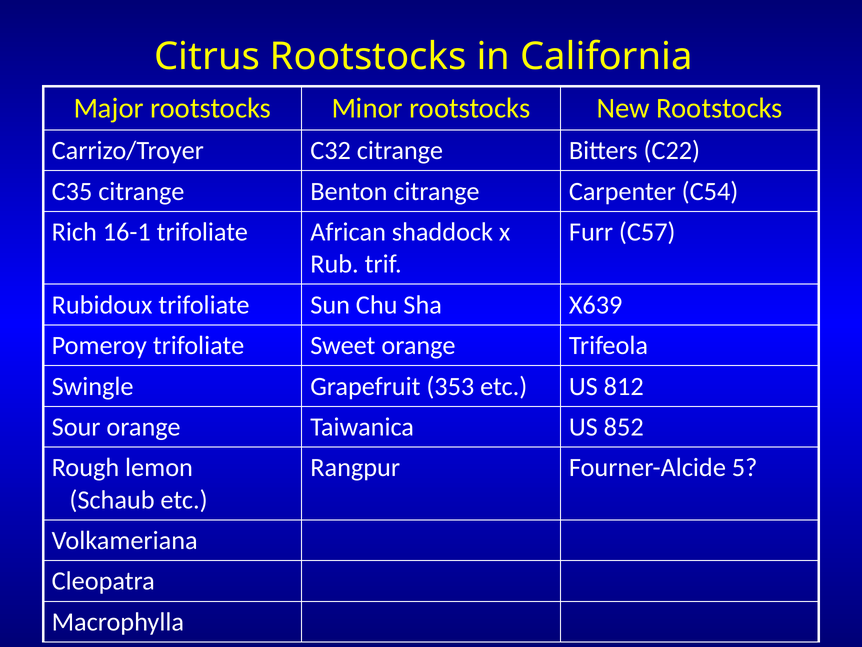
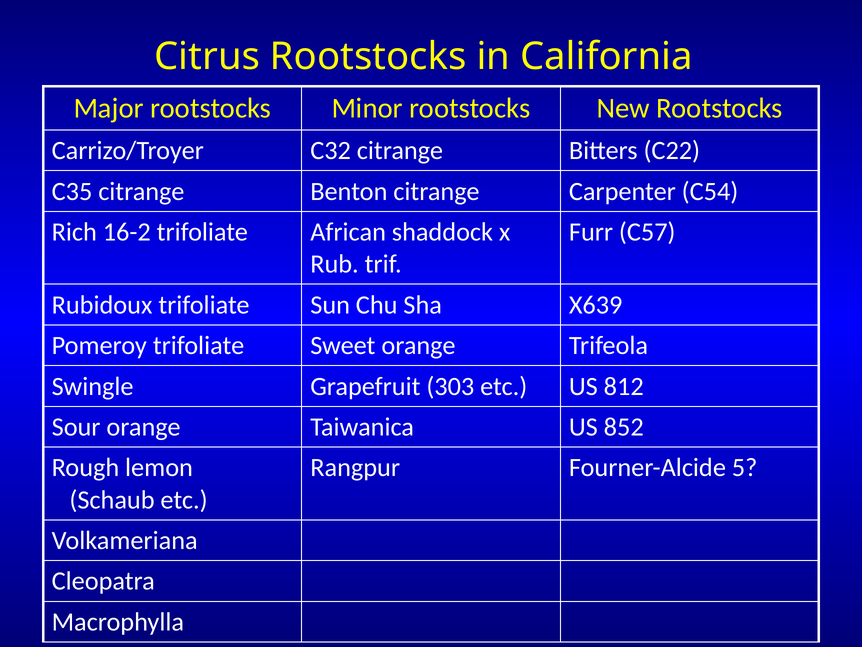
16-1: 16-1 -> 16-2
353: 353 -> 303
